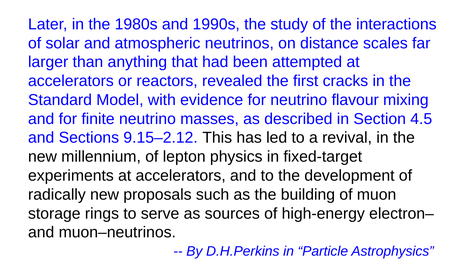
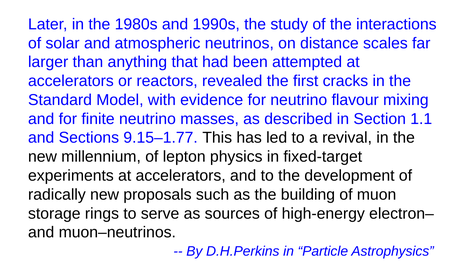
4.5: 4.5 -> 1.1
9.15–2.12: 9.15–2.12 -> 9.15–1.77
